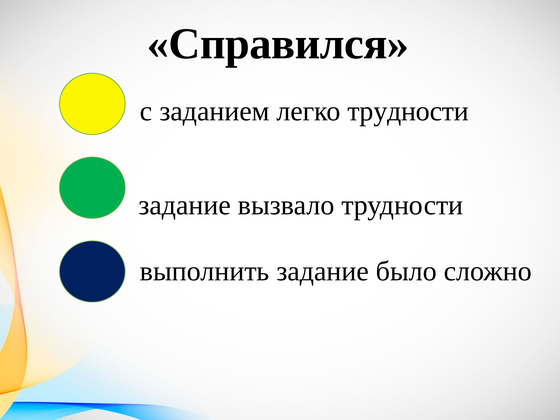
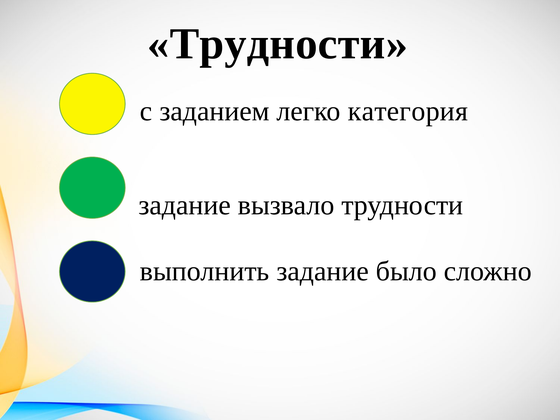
Справился at (278, 44): Справился -> Трудности
легко трудности: трудности -> категория
